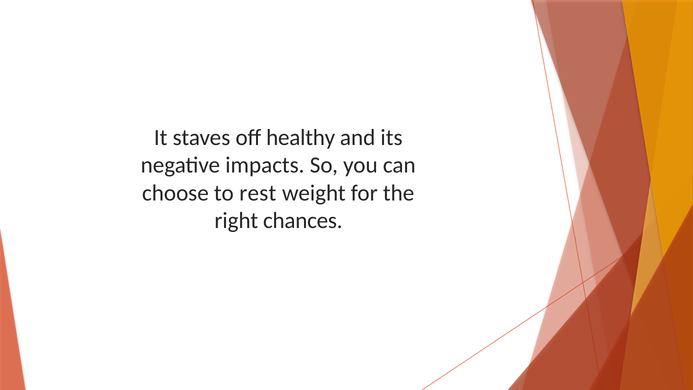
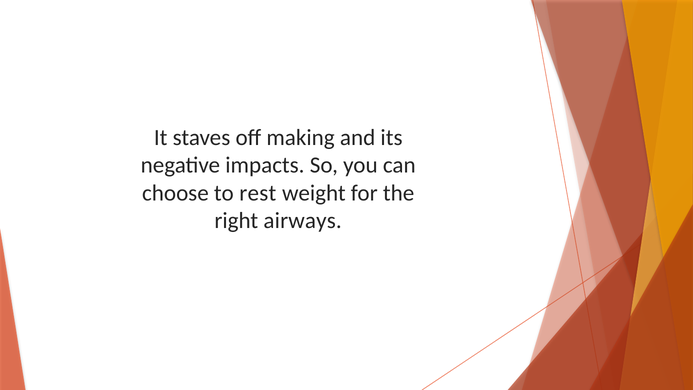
healthy: healthy -> making
chances: chances -> airways
